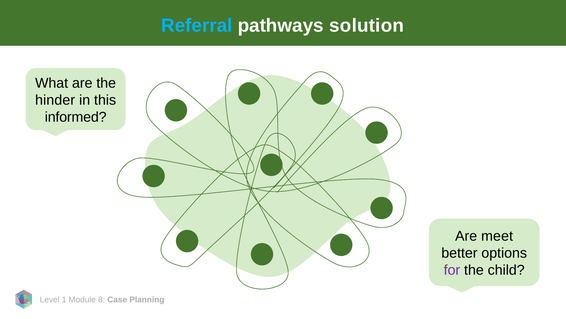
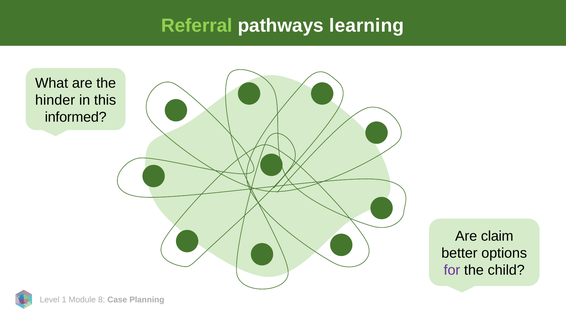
Referral colour: light blue -> light green
solution: solution -> learning
meet: meet -> claim
